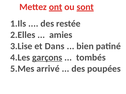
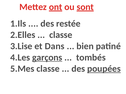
amies at (61, 35): amies -> classe
5.Mes arrivé: arrivé -> classe
poupées underline: none -> present
